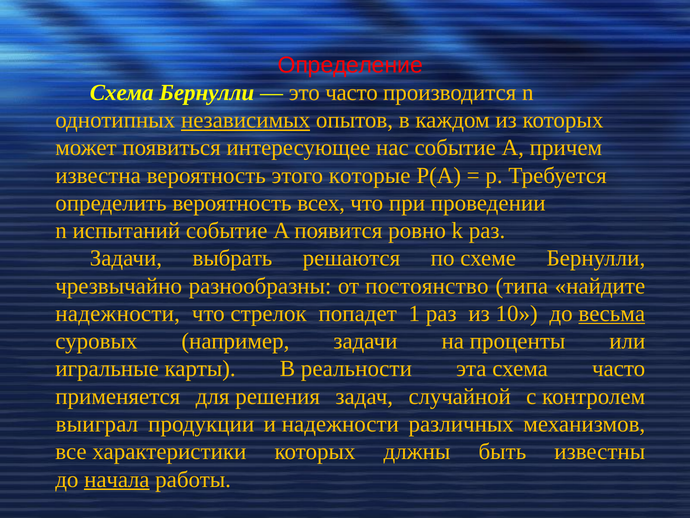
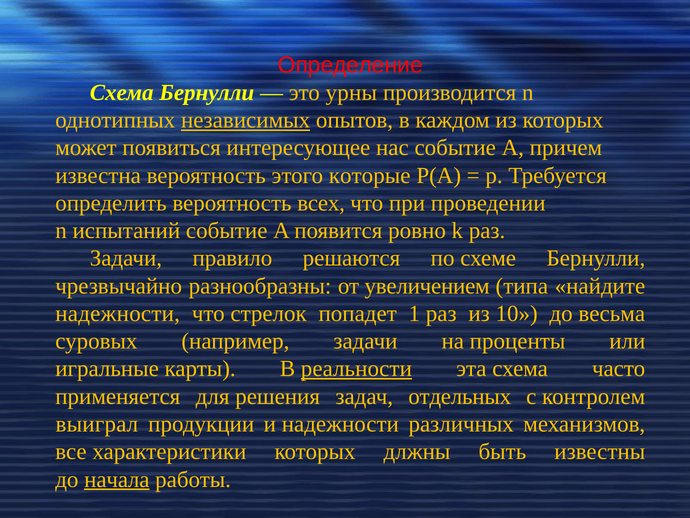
это часто: часто -> урны
выбрать: выбрать -> правило
постоянство: постоянство -> увеличением
весьма underline: present -> none
реальности underline: none -> present
случайной: случайной -> отдельных
